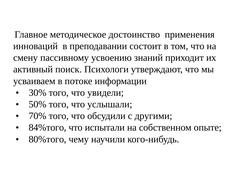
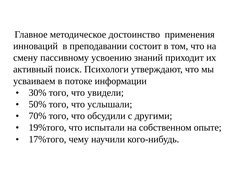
84%того: 84%того -> 19%того
80%того: 80%того -> 17%того
